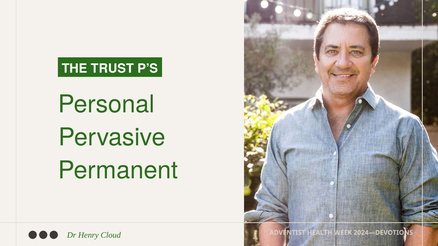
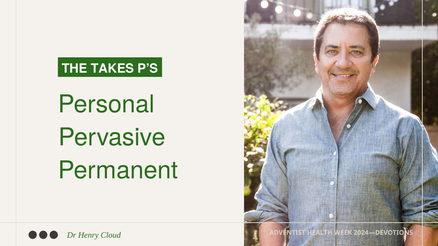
TRUST: TRUST -> TAKES
